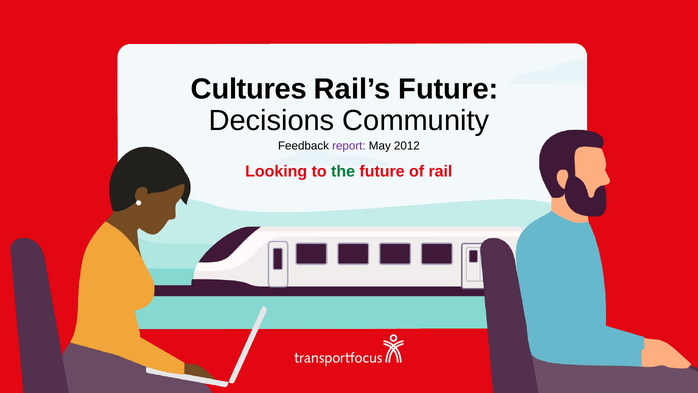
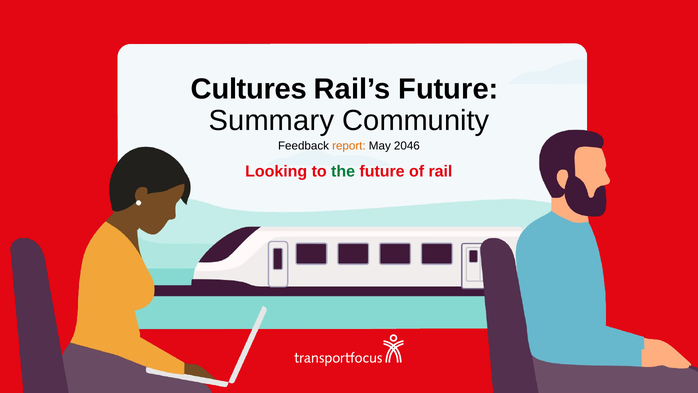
Decisions: Decisions -> Summary
report colour: purple -> orange
2012: 2012 -> 2046
